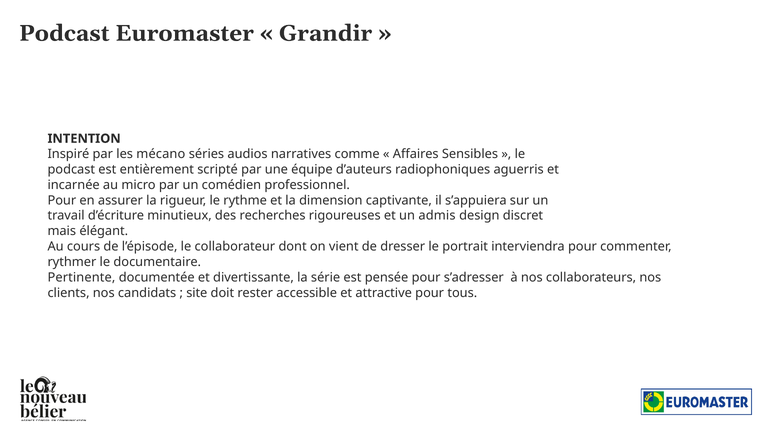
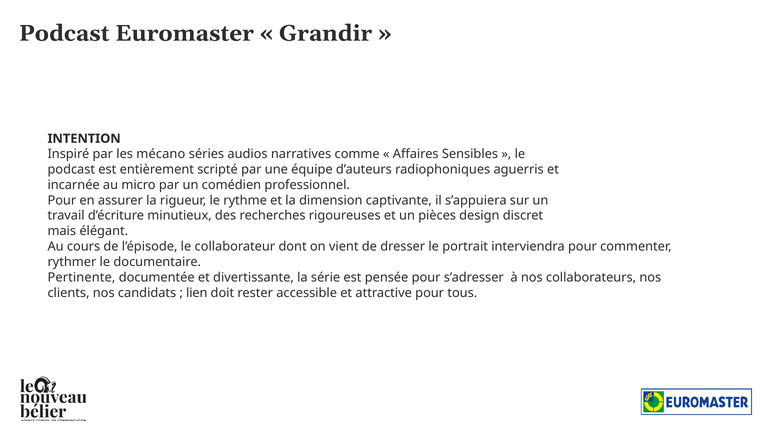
admis: admis -> pièces
site: site -> lien
